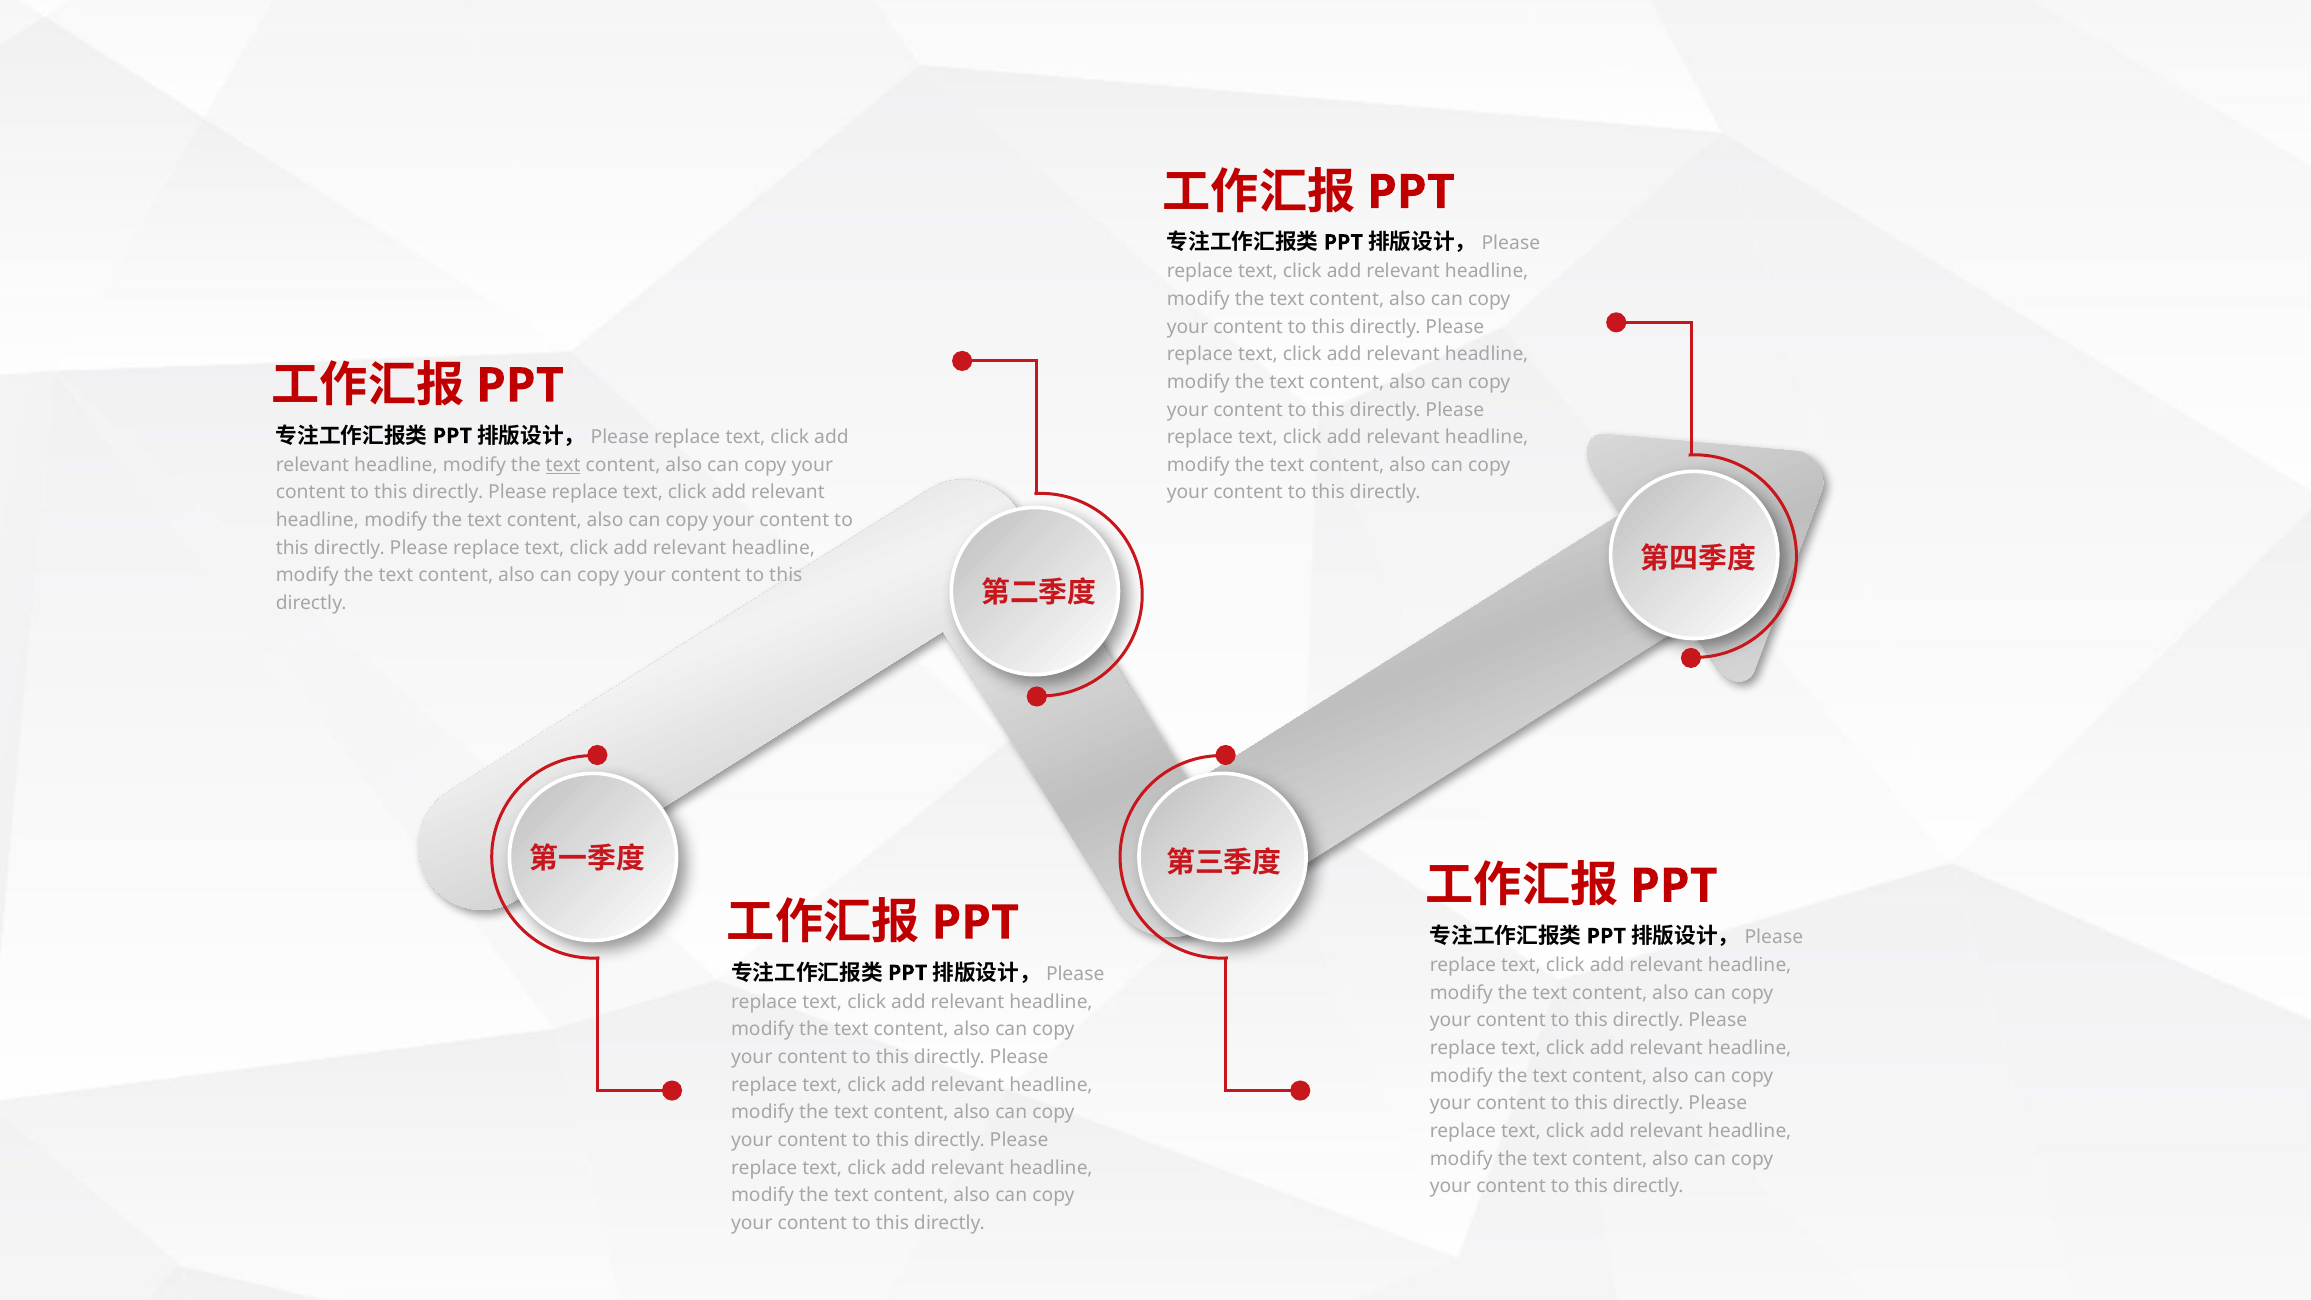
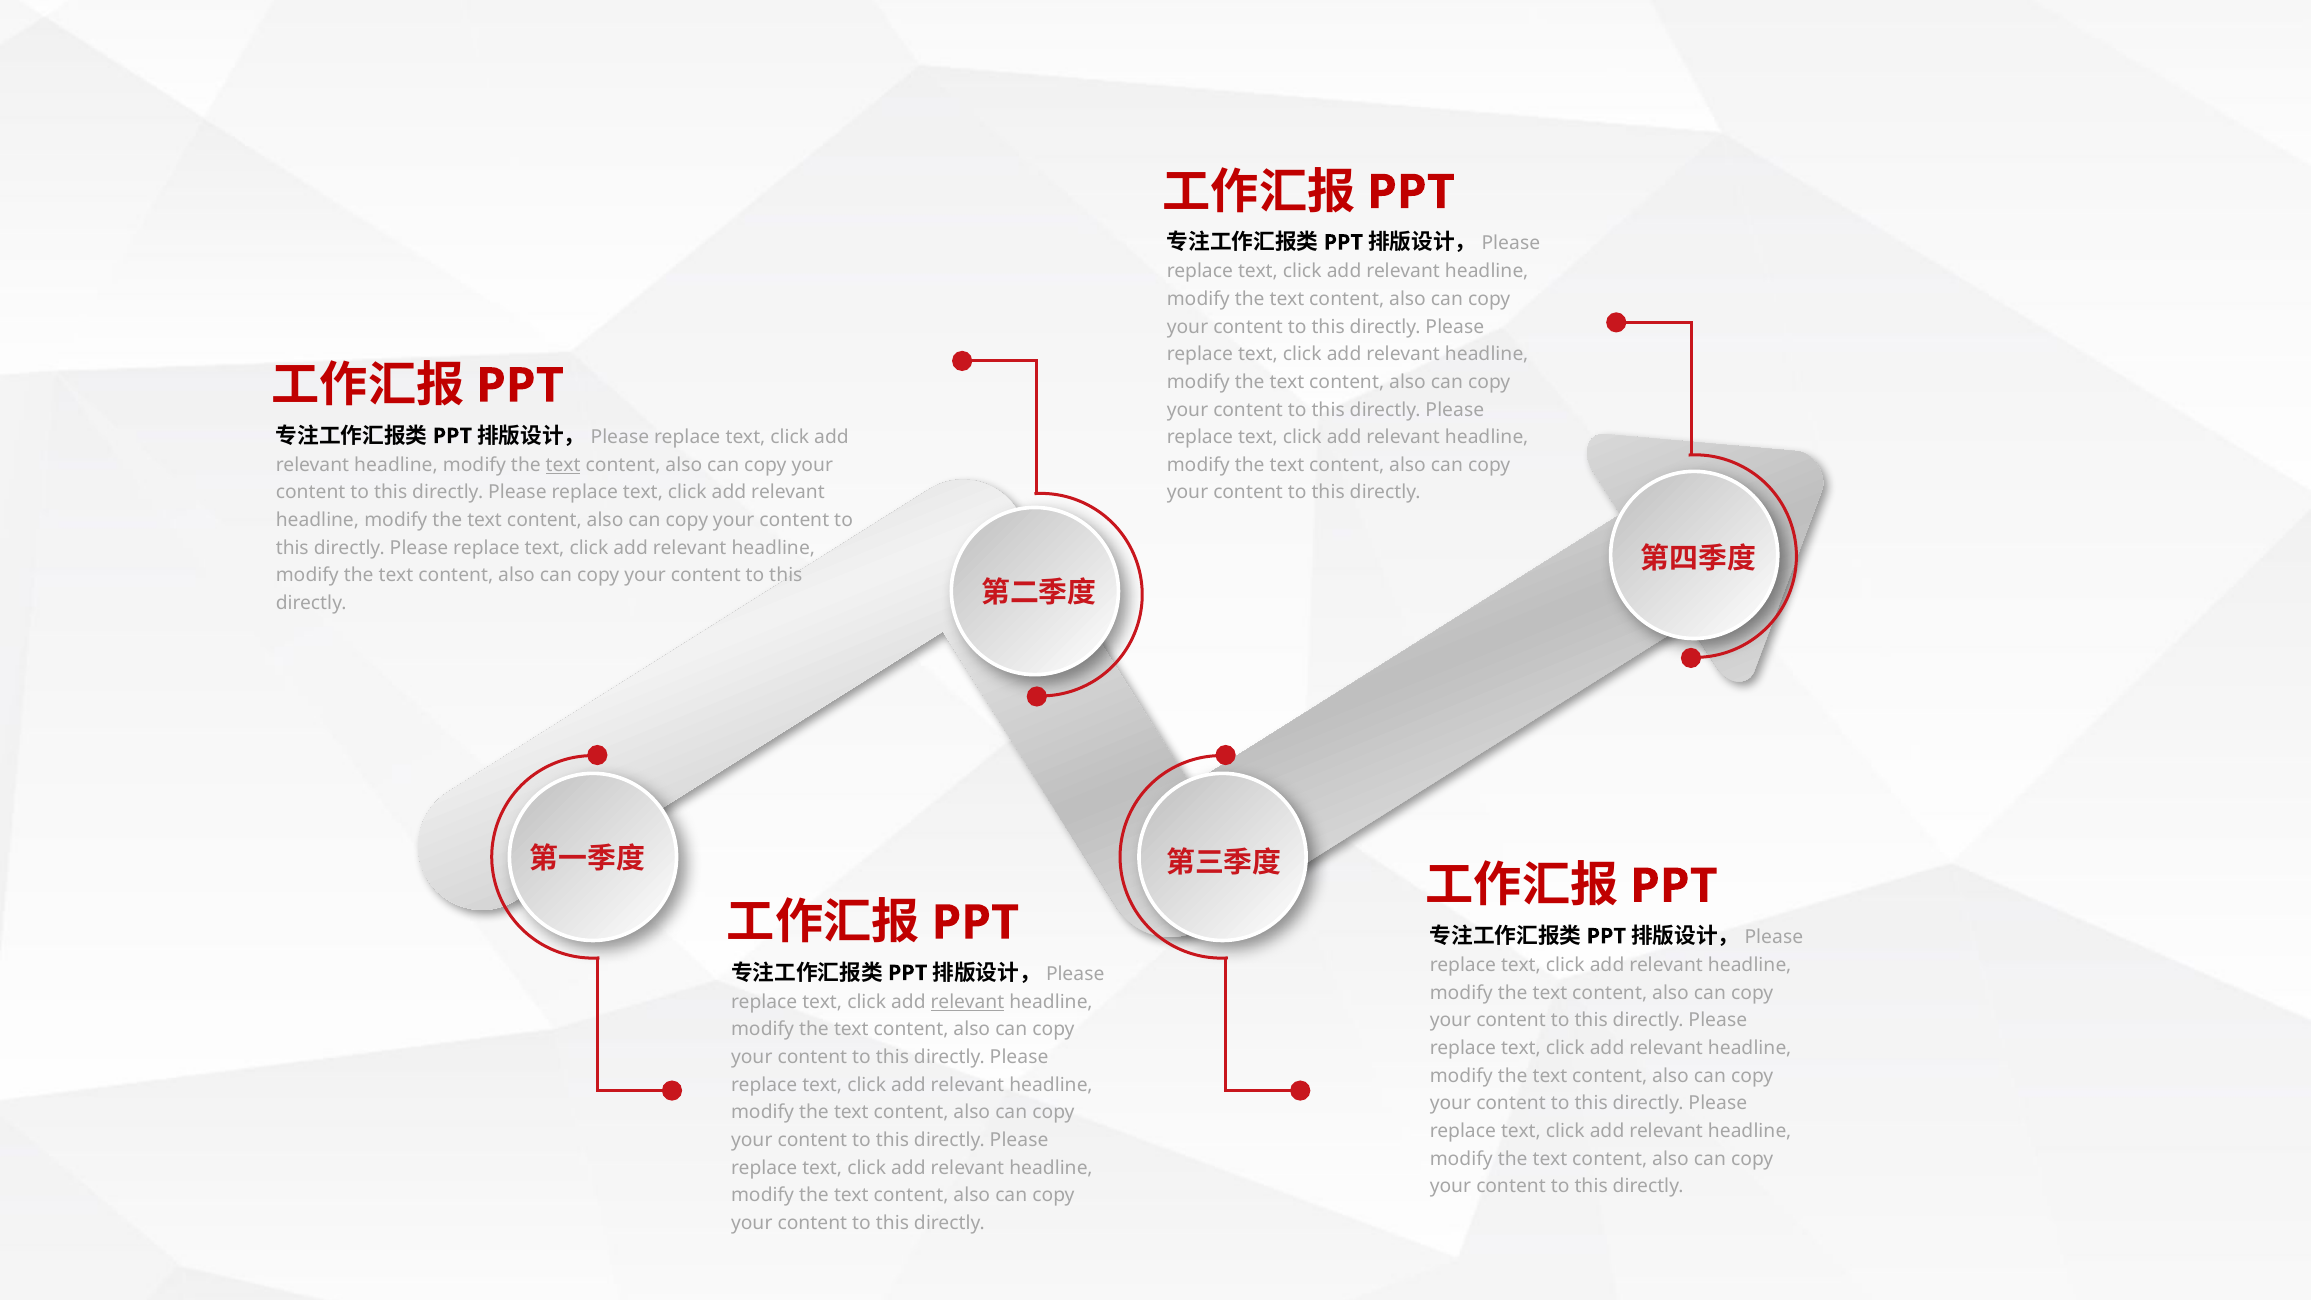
relevant at (967, 1002) underline: none -> present
